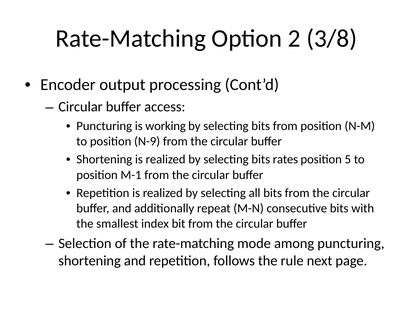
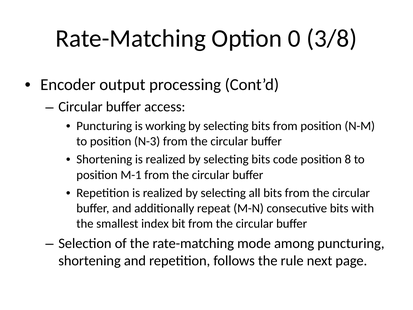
2: 2 -> 0
N-9: N-9 -> N-3
rates: rates -> code
5: 5 -> 8
